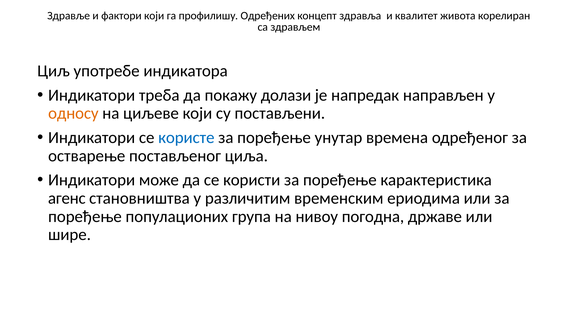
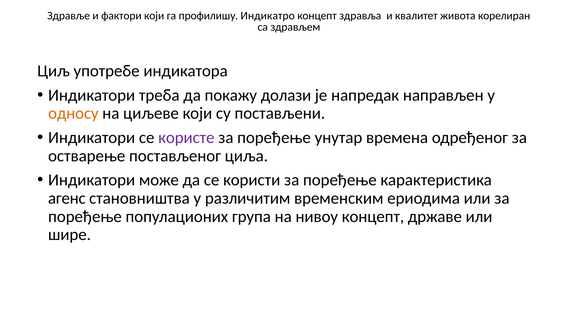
Одређених: Одређених -> Индикатро
користе colour: blue -> purple
нивоу погодна: погодна -> концепт
